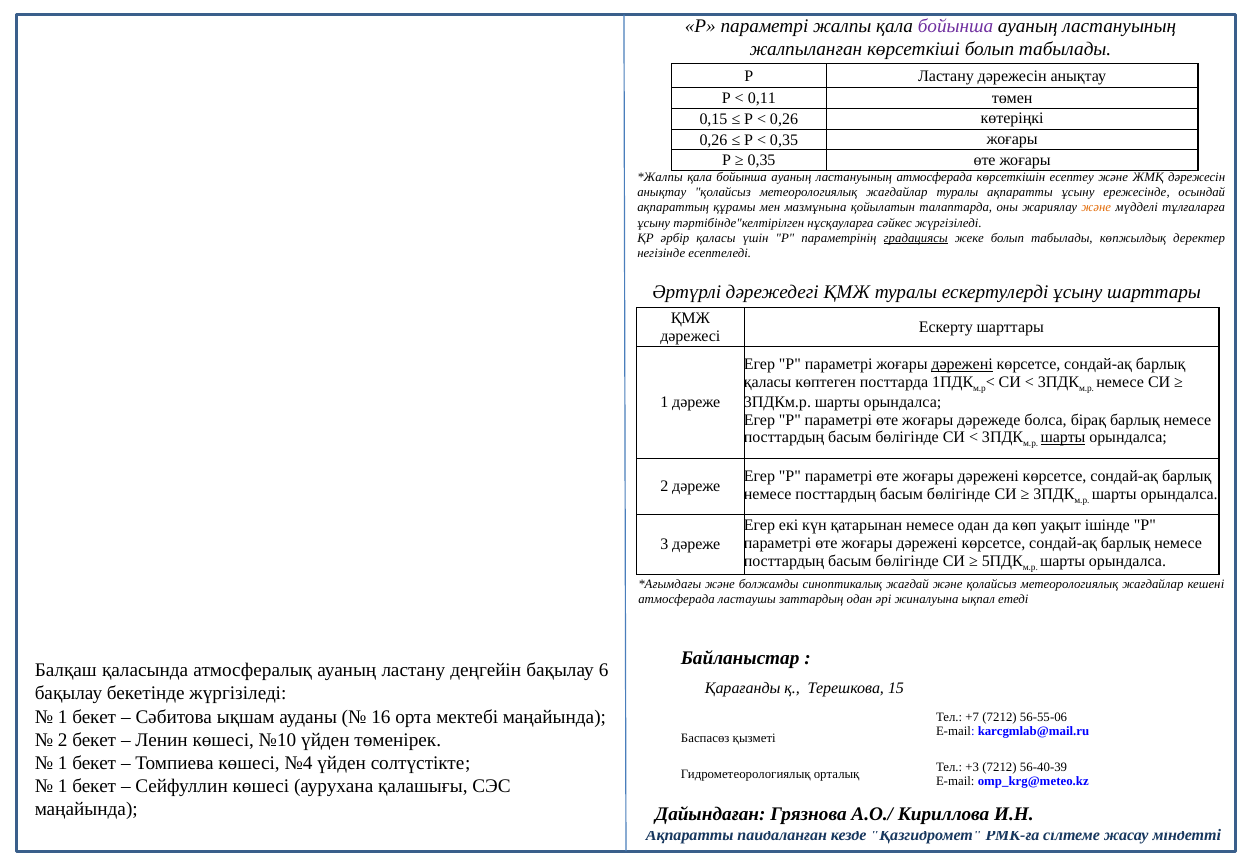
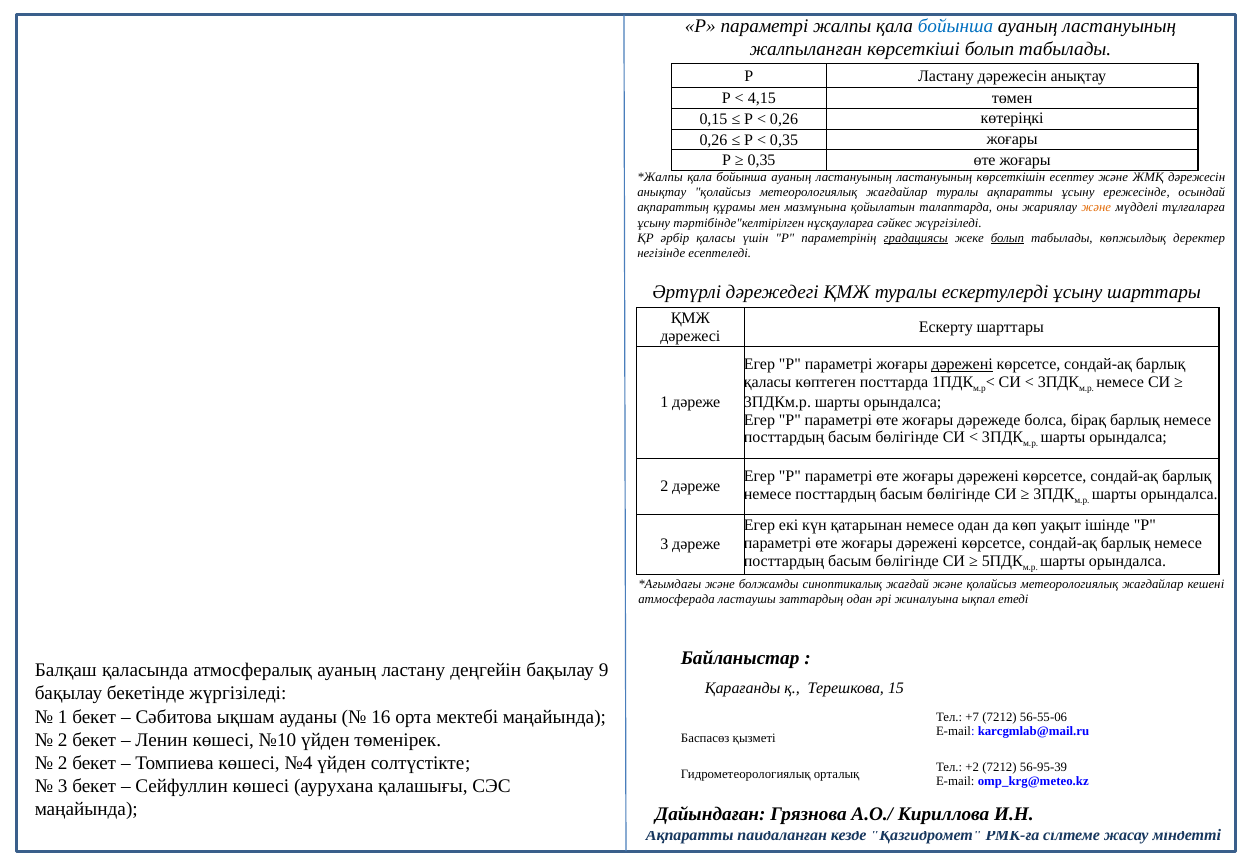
бойынша at (956, 26) colour: purple -> blue
0,11: 0,11 -> 4,15
ластануының атмосферада: атмосферада -> ластануының
болып at (1007, 239) underline: none -> present
шарты at (1063, 438) underline: present -> none
6: 6 -> 9
1 at (63, 764): 1 -> 2
+3: +3 -> +2
56-40-39: 56-40-39 -> 56-95-39
1 at (63, 787): 1 -> 3
